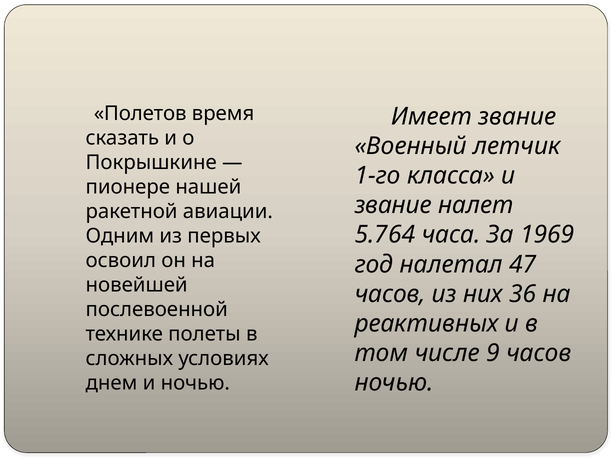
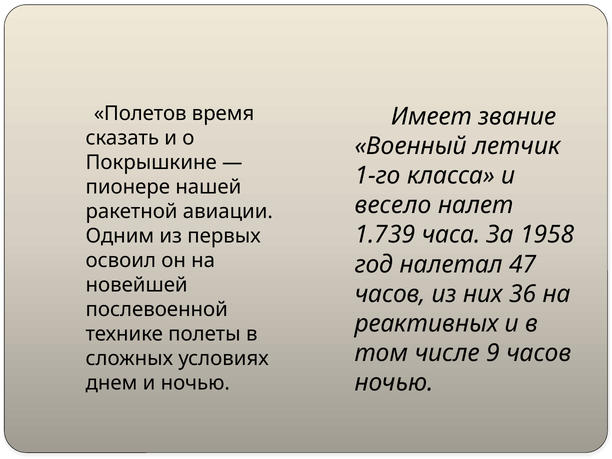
звание at (393, 205): звание -> весело
5.764: 5.764 -> 1.739
1969: 1969 -> 1958
